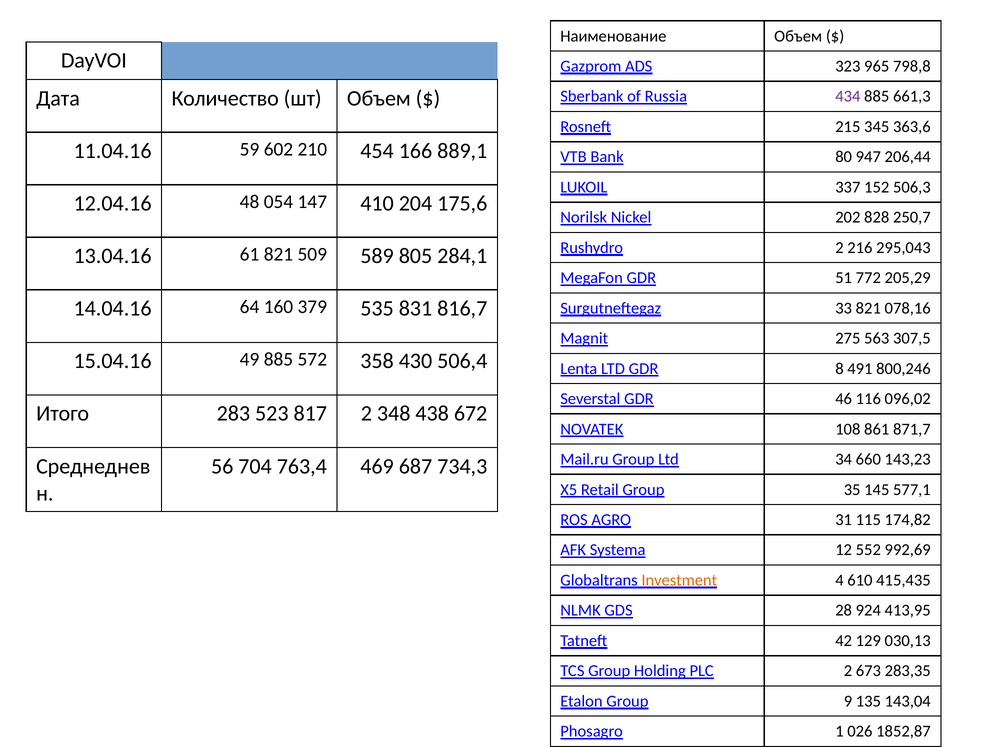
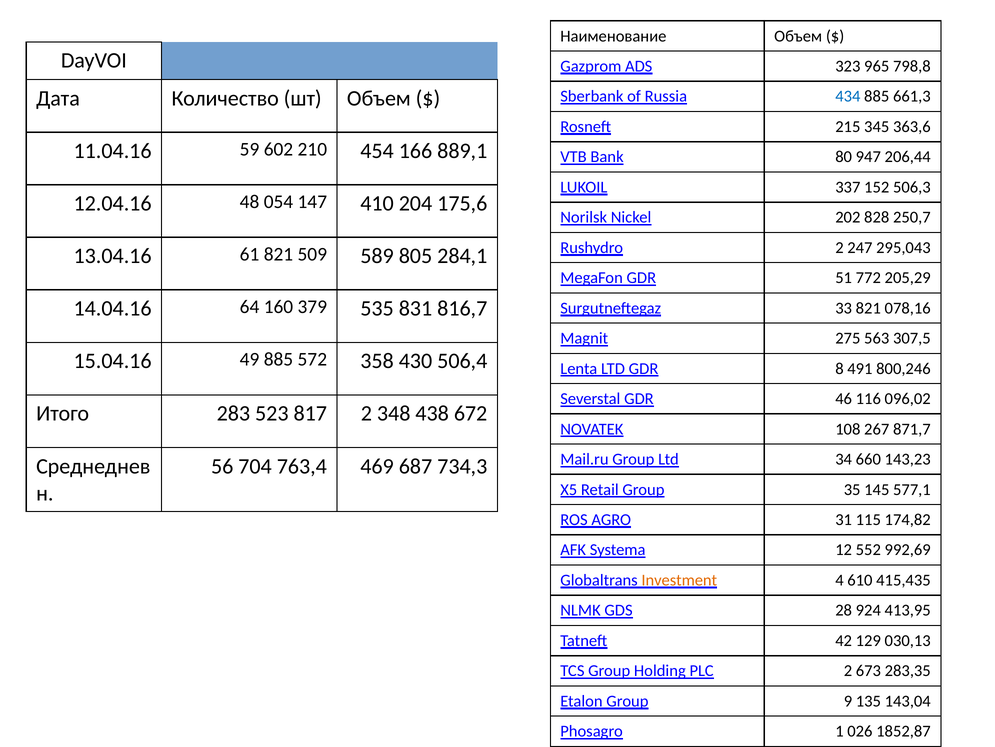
434 colour: purple -> blue
216: 216 -> 247
861: 861 -> 267
